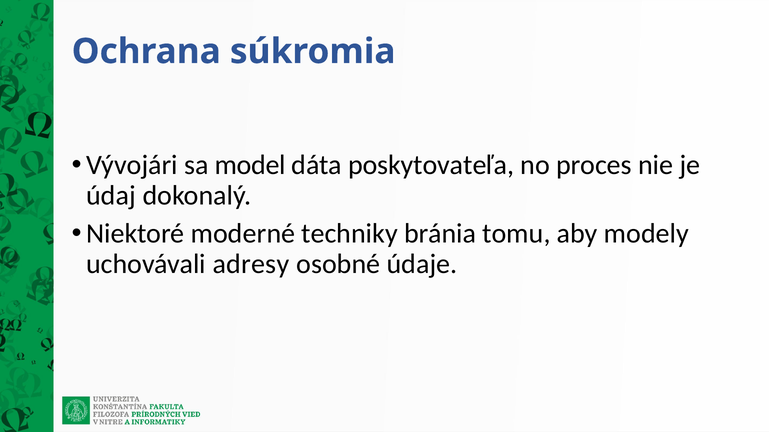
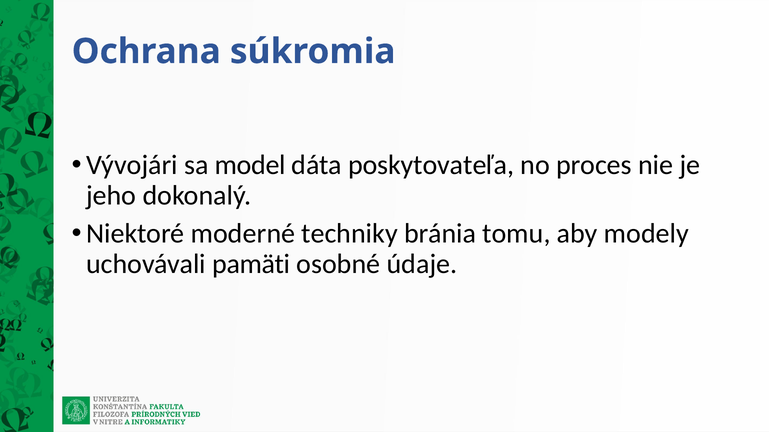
údaj: údaj -> jeho
adresy: adresy -> pamäti
